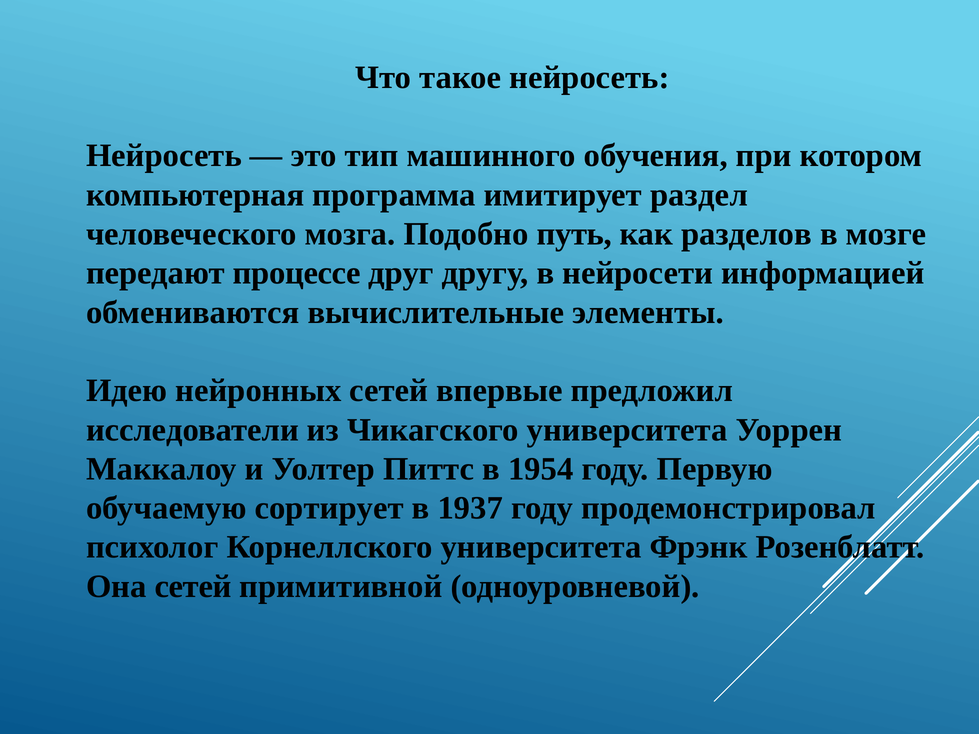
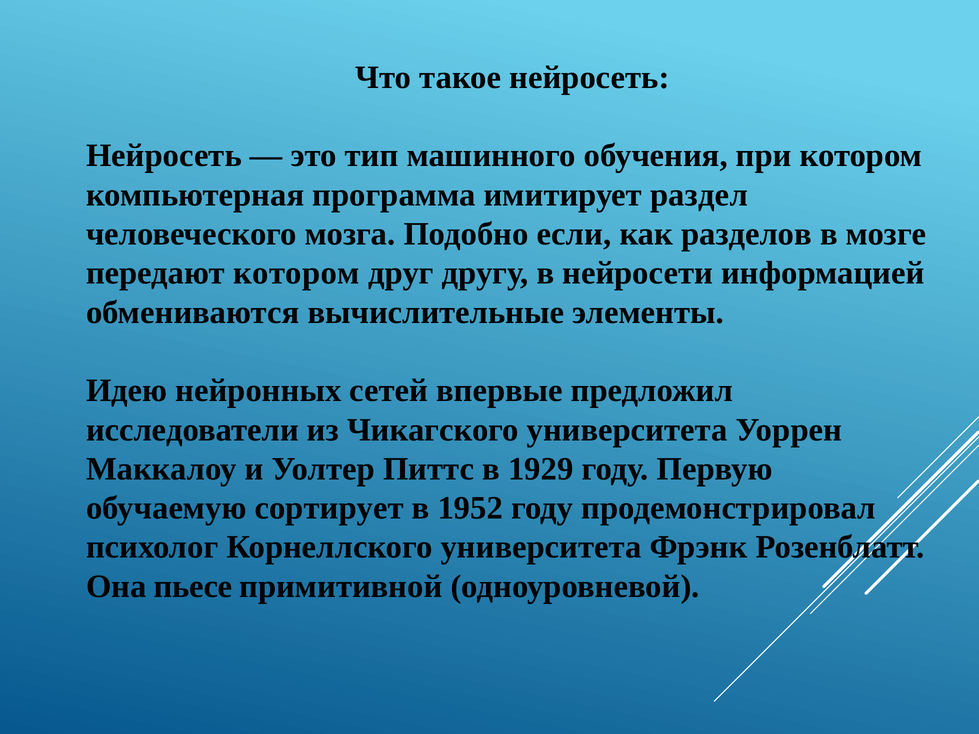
путь: путь -> если
передают процессе: процессе -> котором
1954: 1954 -> 1929
1937: 1937 -> 1952
Она сетей: сетей -> пьесе
